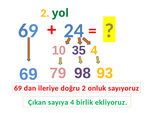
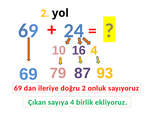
yol colour: green -> black
35: 35 -> 16
98: 98 -> 87
